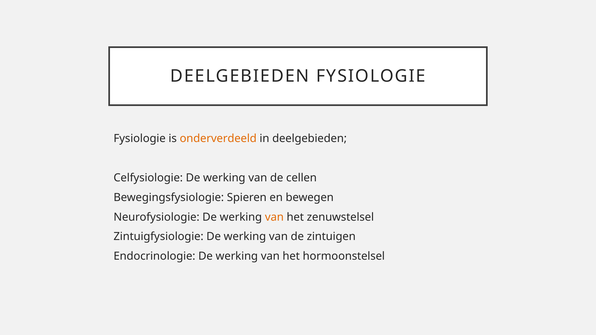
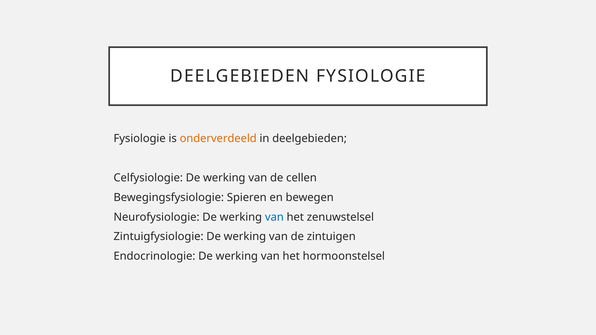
van at (274, 217) colour: orange -> blue
